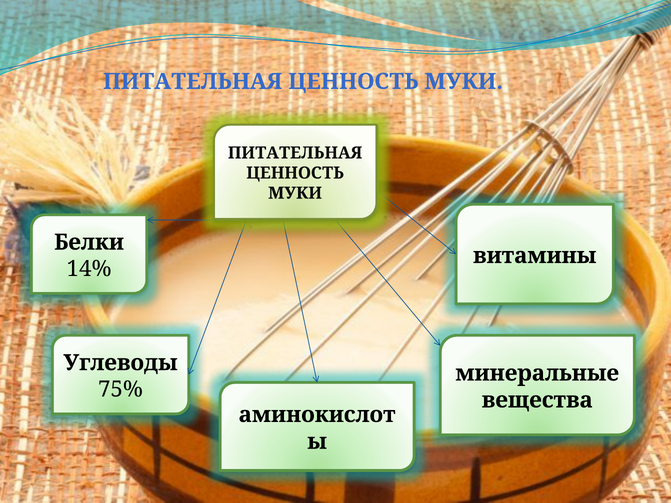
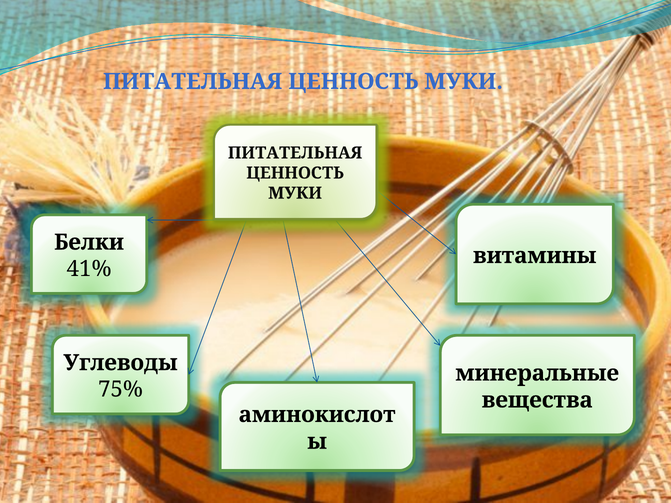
14%: 14% -> 41%
